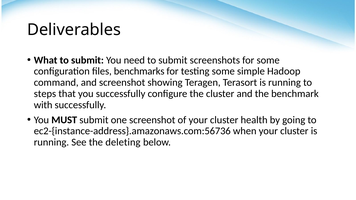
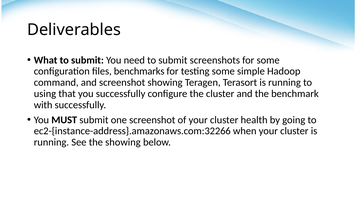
steps: steps -> using
ec2-{instance-address}.amazonaws.com:56736: ec2-{instance-address}.amazonaws.com:56736 -> ec2-{instance-address}.amazonaws.com:32266
the deleting: deleting -> showing
